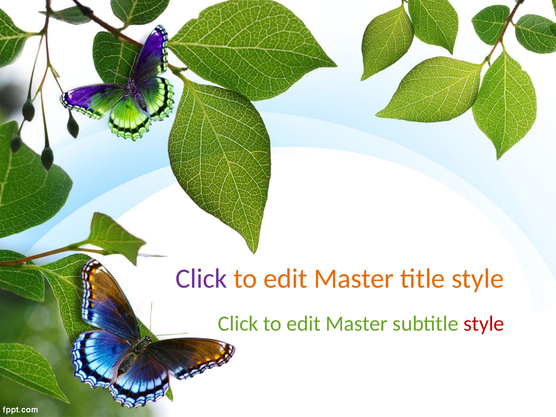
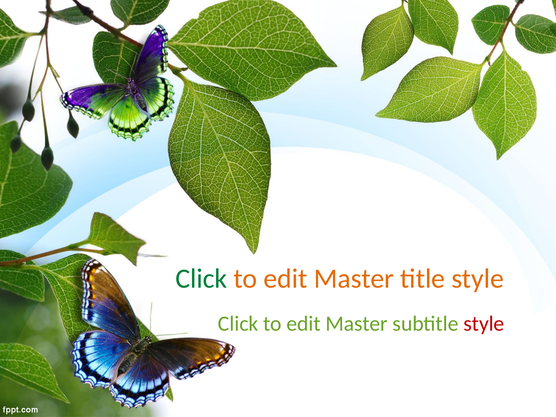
Click at (201, 279) colour: purple -> green
